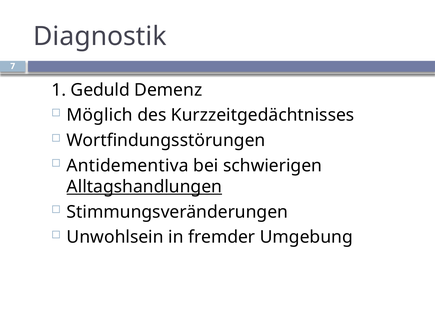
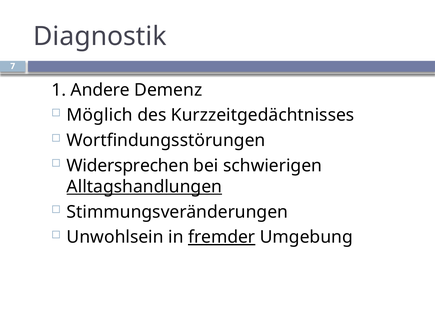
Geduld: Geduld -> Andere
Antidementiva: Antidementiva -> Widersprechen
fremder underline: none -> present
